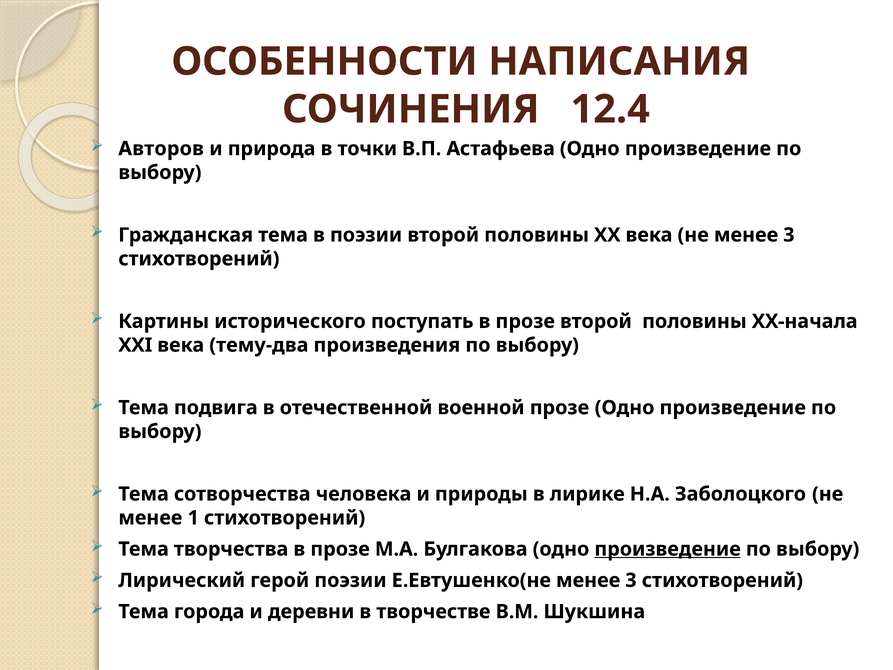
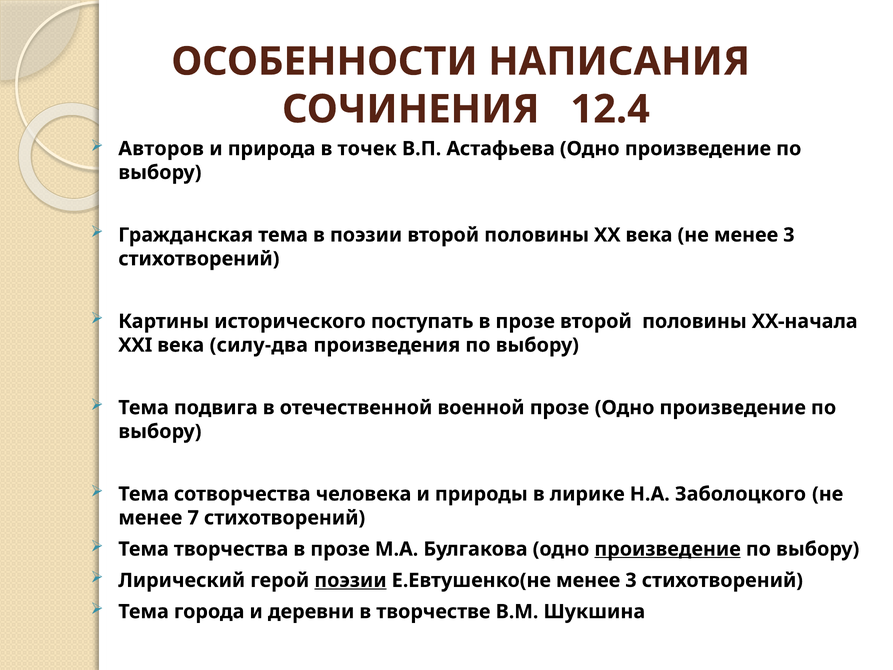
точки: точки -> точек
тему-два: тему-два -> силу-два
1: 1 -> 7
поэзии at (350, 580) underline: none -> present
